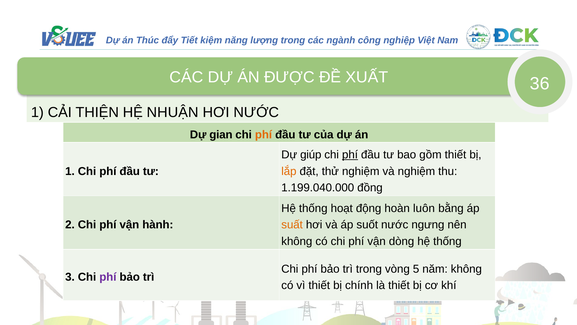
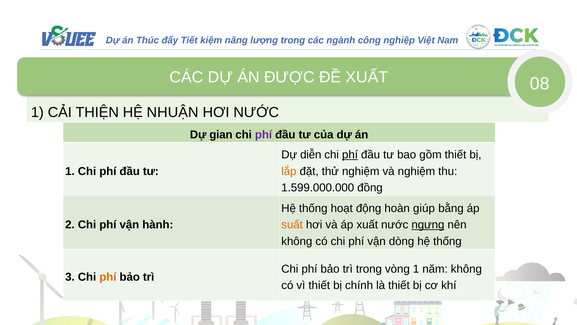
36: 36 -> 08
phí at (264, 134) colour: orange -> purple
giúp: giúp -> diễn
1.199.040.000: 1.199.040.000 -> 1.599.000.000
luôn: luôn -> giúp
áp suốt: suốt -> xuất
ngưng underline: none -> present
vòng 5: 5 -> 1
phí at (108, 277) colour: purple -> orange
